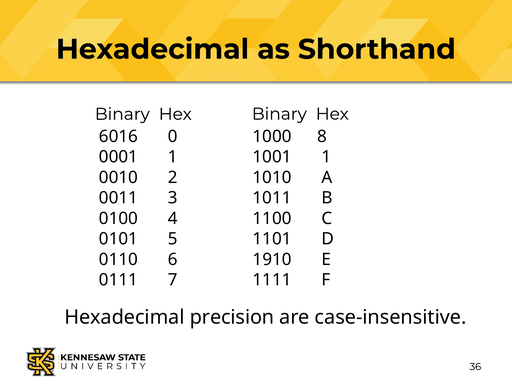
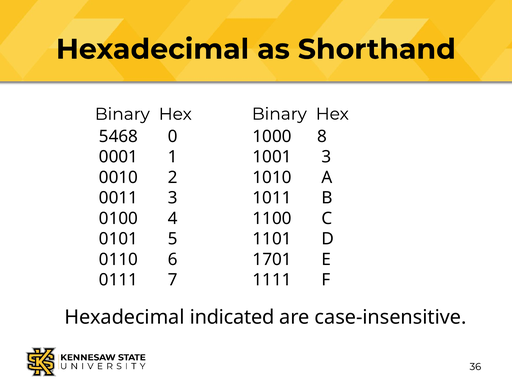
6016: 6016 -> 5468
1001 1: 1 -> 3
1910: 1910 -> 1701
precision: precision -> indicated
